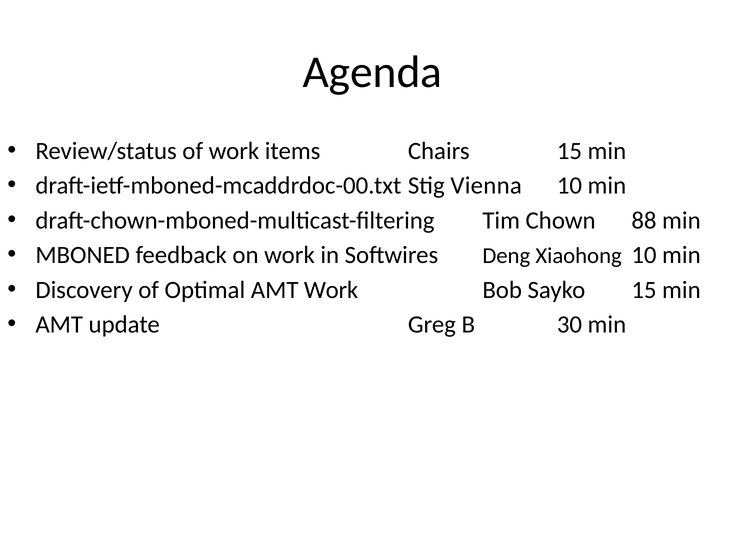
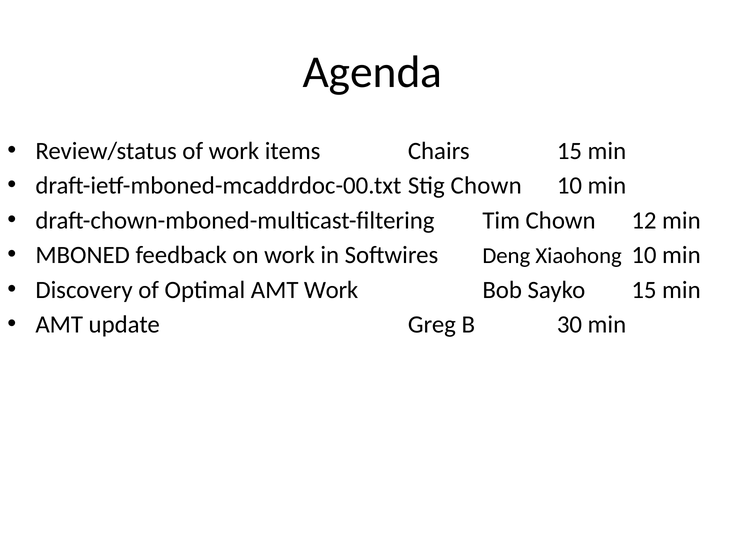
Stig Vienna: Vienna -> Chown
88: 88 -> 12
